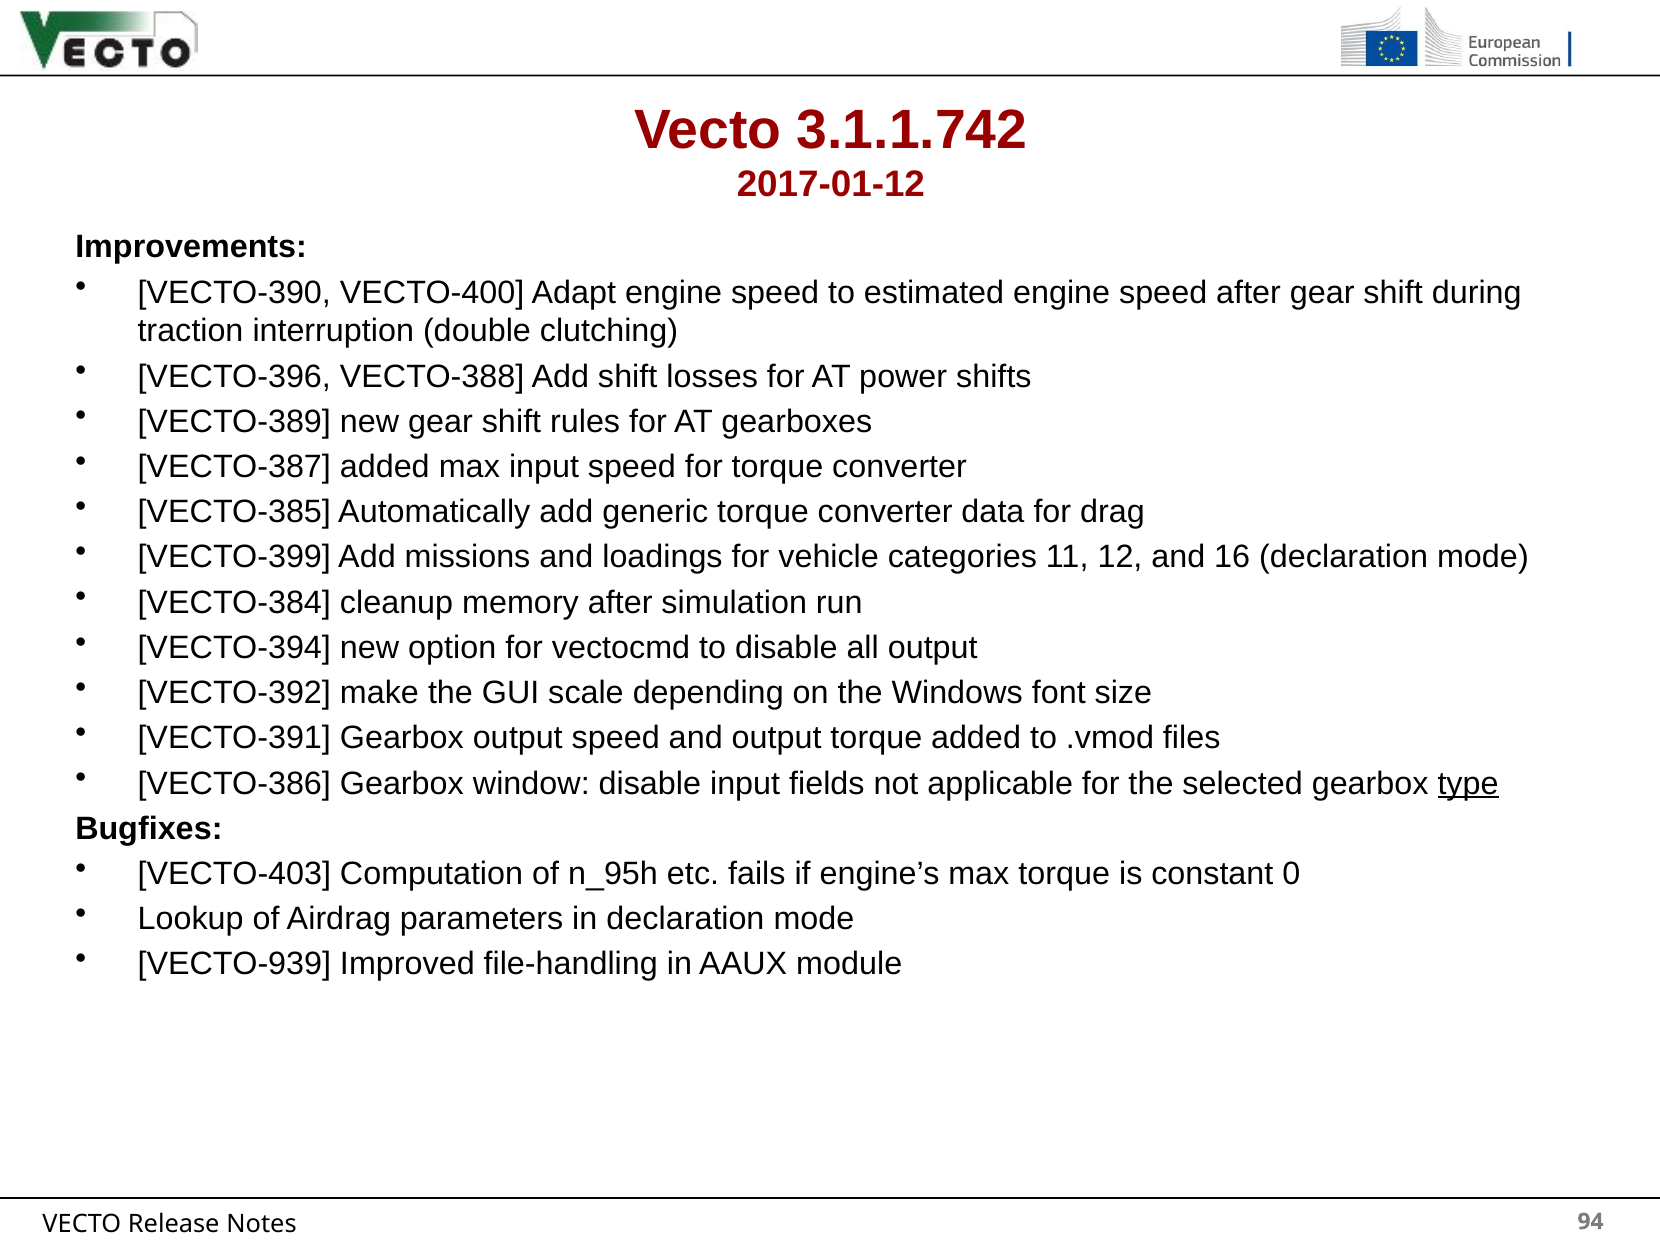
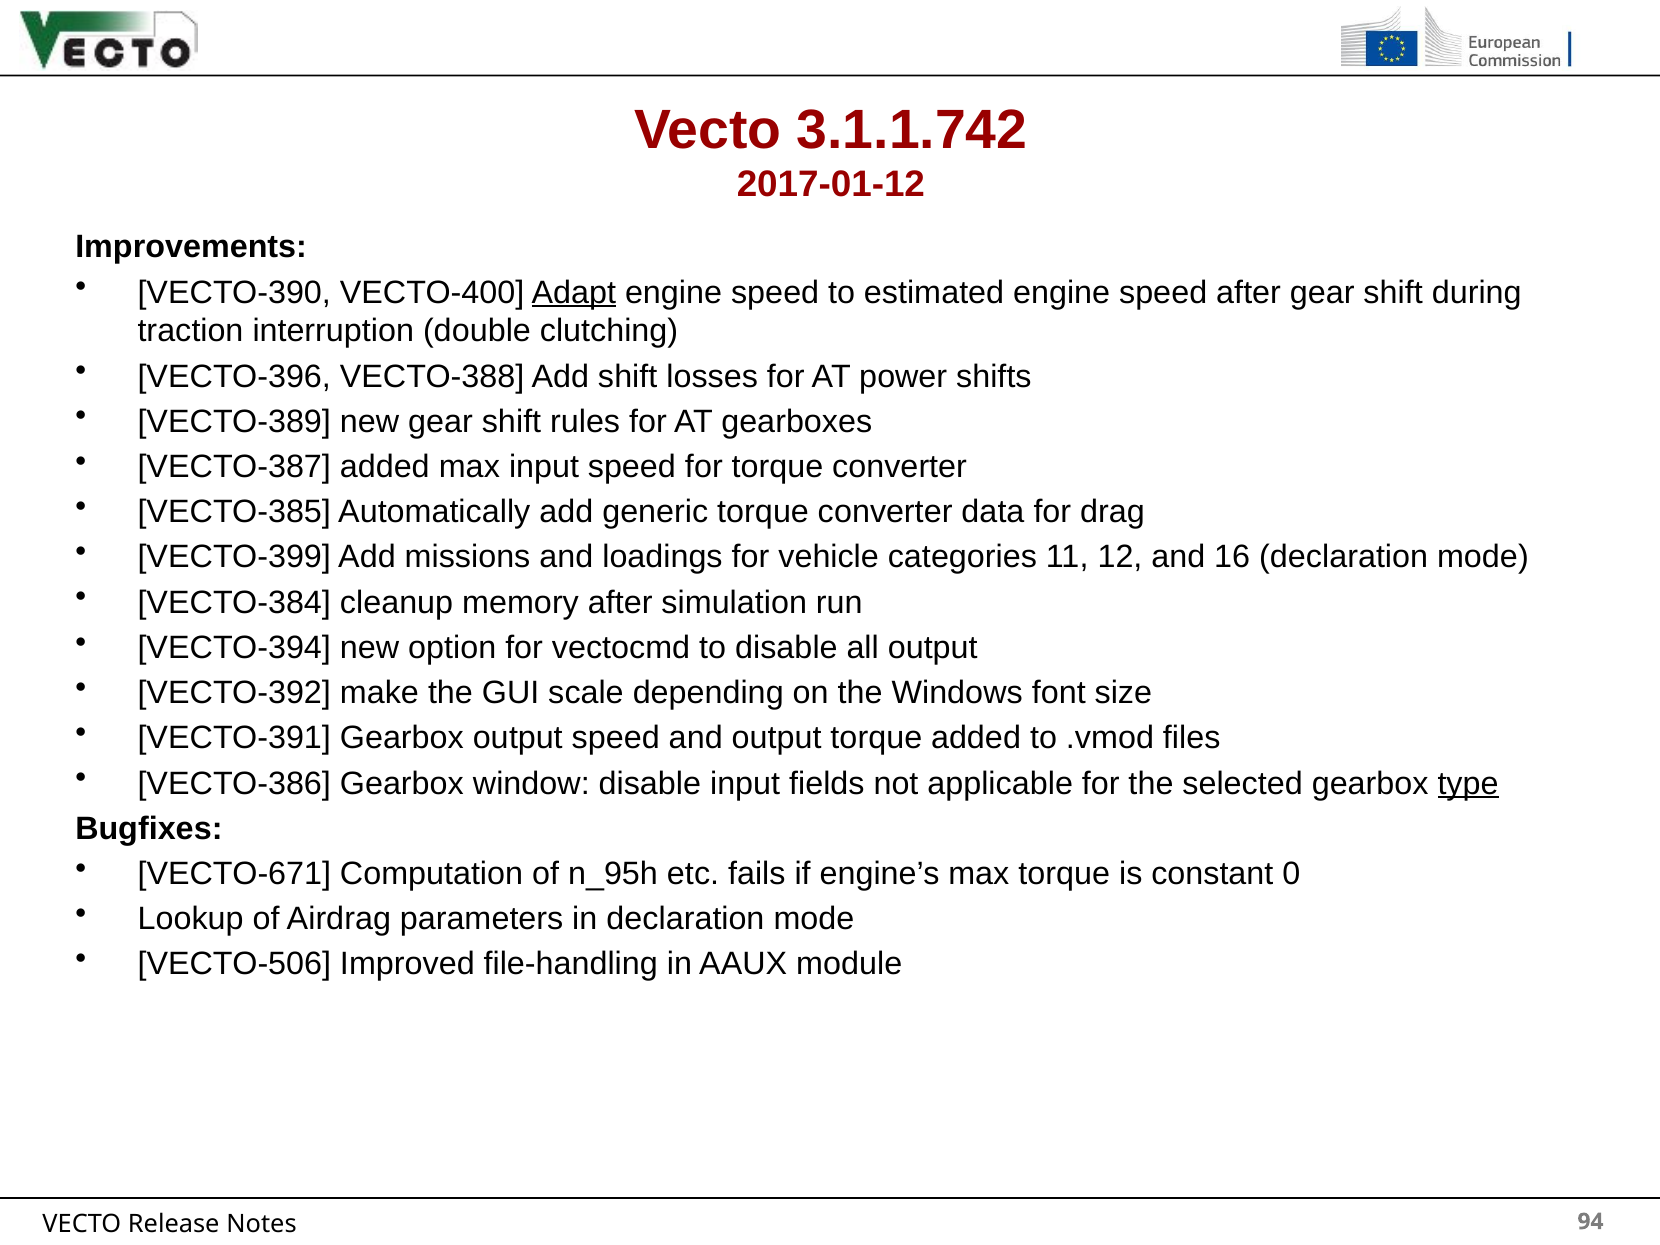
Adapt underline: none -> present
VECTO-403: VECTO-403 -> VECTO-671
VECTO-939: VECTO-939 -> VECTO-506
